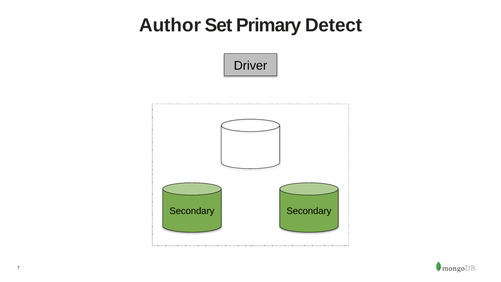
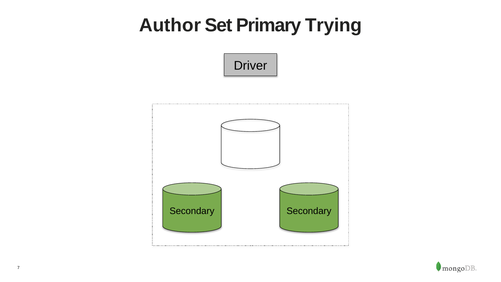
Detect: Detect -> Trying
